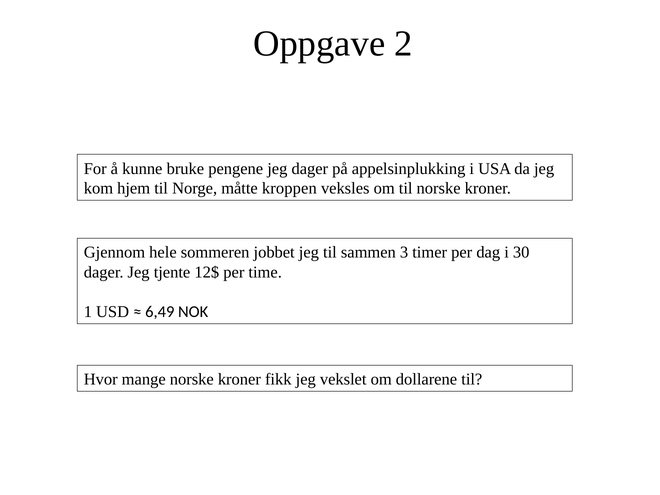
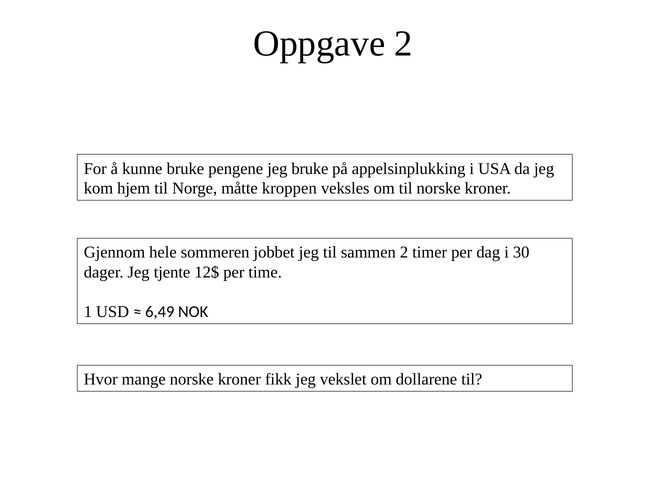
jeg dager: dager -> bruke
sammen 3: 3 -> 2
